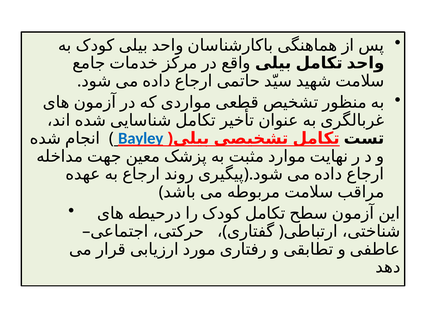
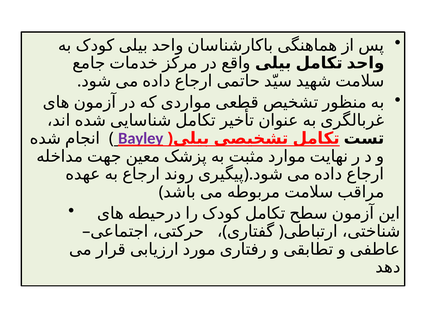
Bayley colour: blue -> purple
